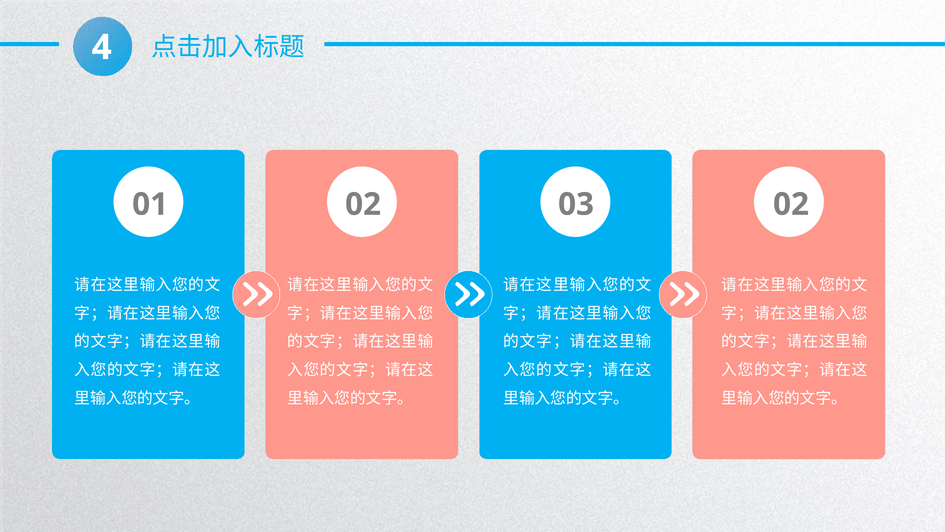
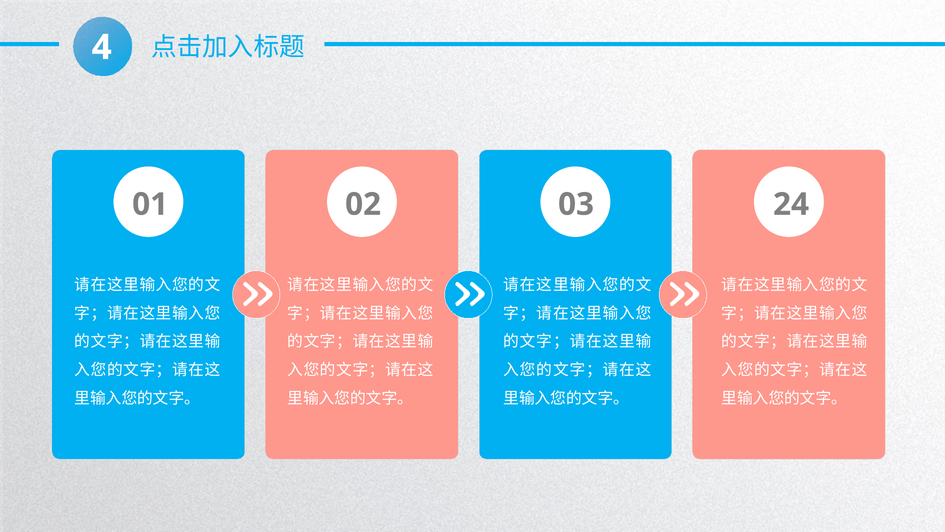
03 02: 02 -> 24
